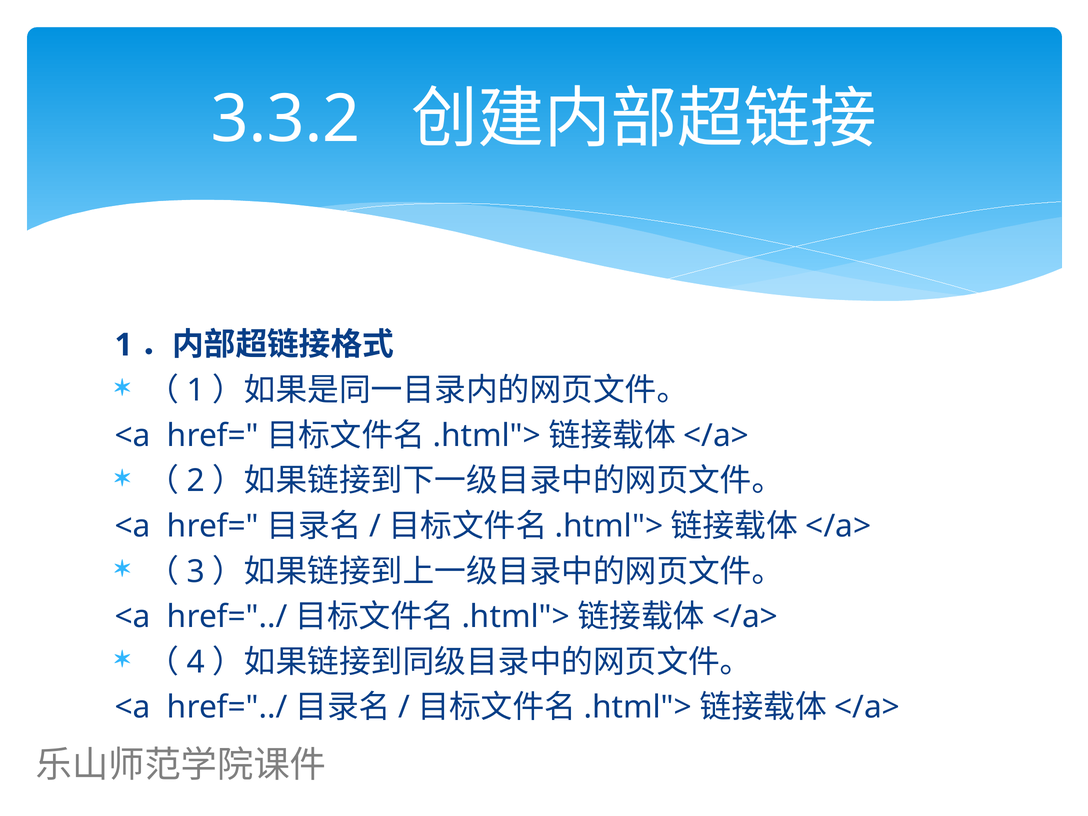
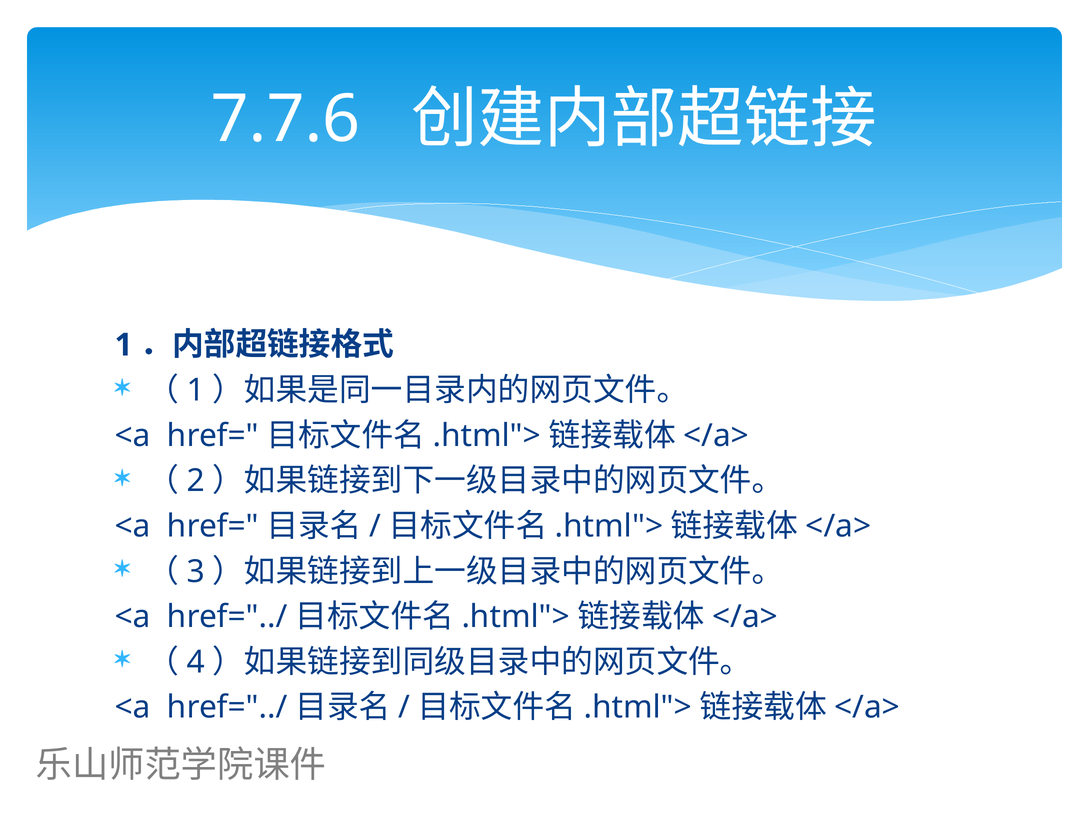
3.3.2: 3.3.2 -> 7.7.6
